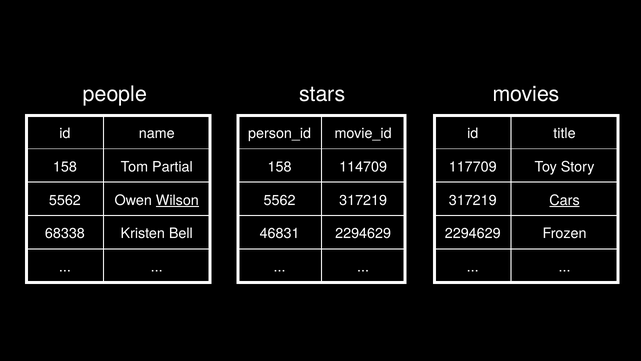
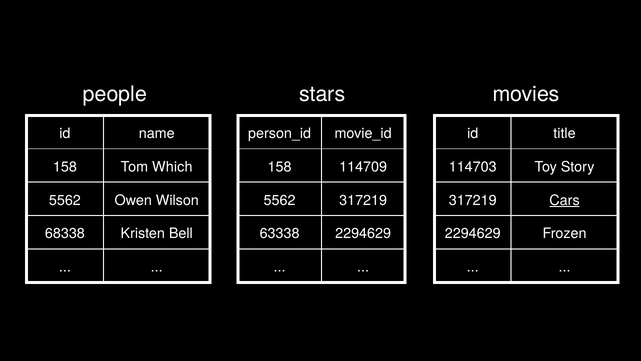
Partial: Partial -> Which
117709: 117709 -> 114703
Wilson underline: present -> none
46831: 46831 -> 63338
